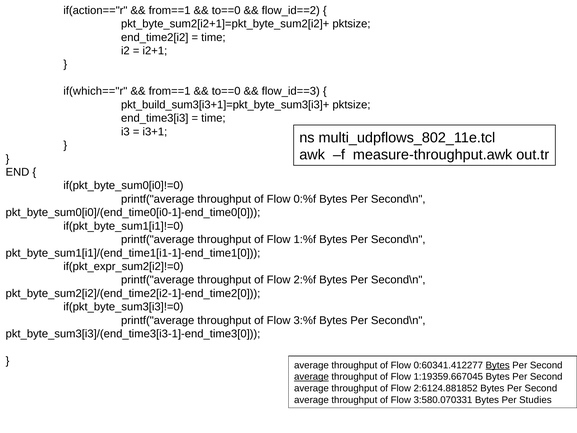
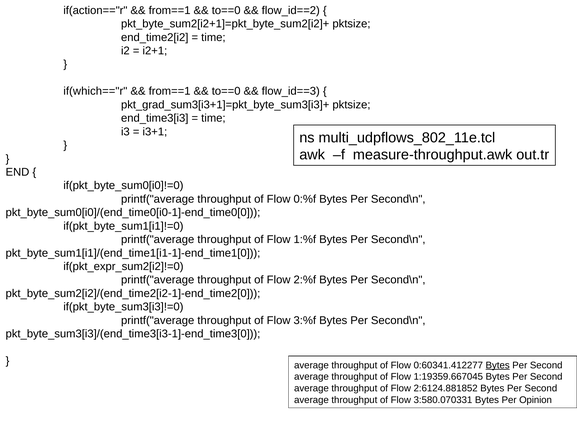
pkt_build_sum3[i3+1]=pkt_byte_sum3[i3]+: pkt_build_sum3[i3+1]=pkt_byte_sum3[i3]+ -> pkt_grad_sum3[i3+1]=pkt_byte_sum3[i3]+
average at (311, 377) underline: present -> none
Studies: Studies -> Opinion
